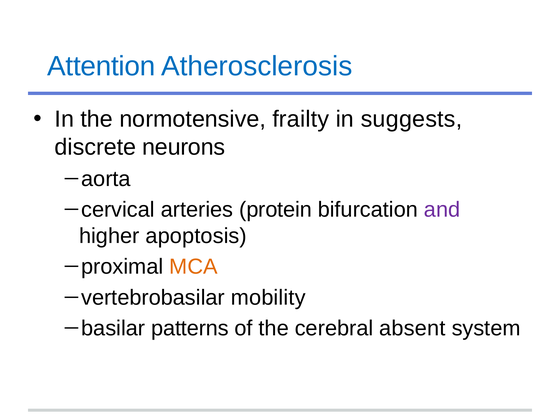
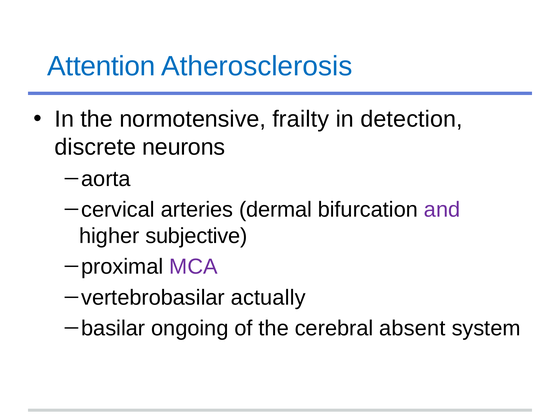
suggests: suggests -> detection
protein: protein -> dermal
apoptosis: apoptosis -> subjective
MCA colour: orange -> purple
mobility: mobility -> actually
patterns: patterns -> ongoing
